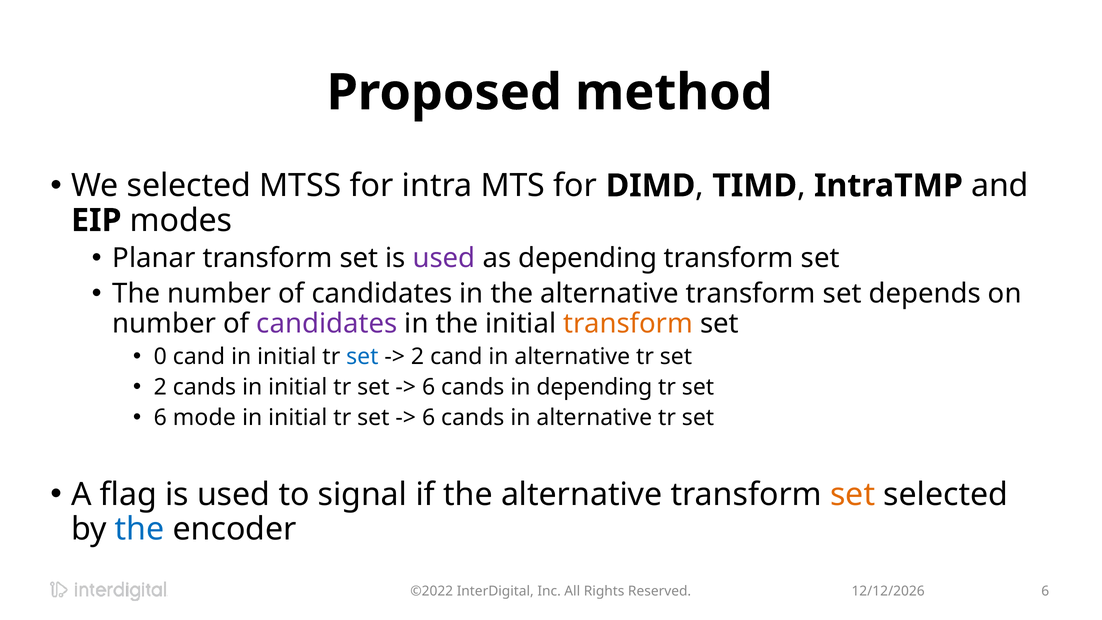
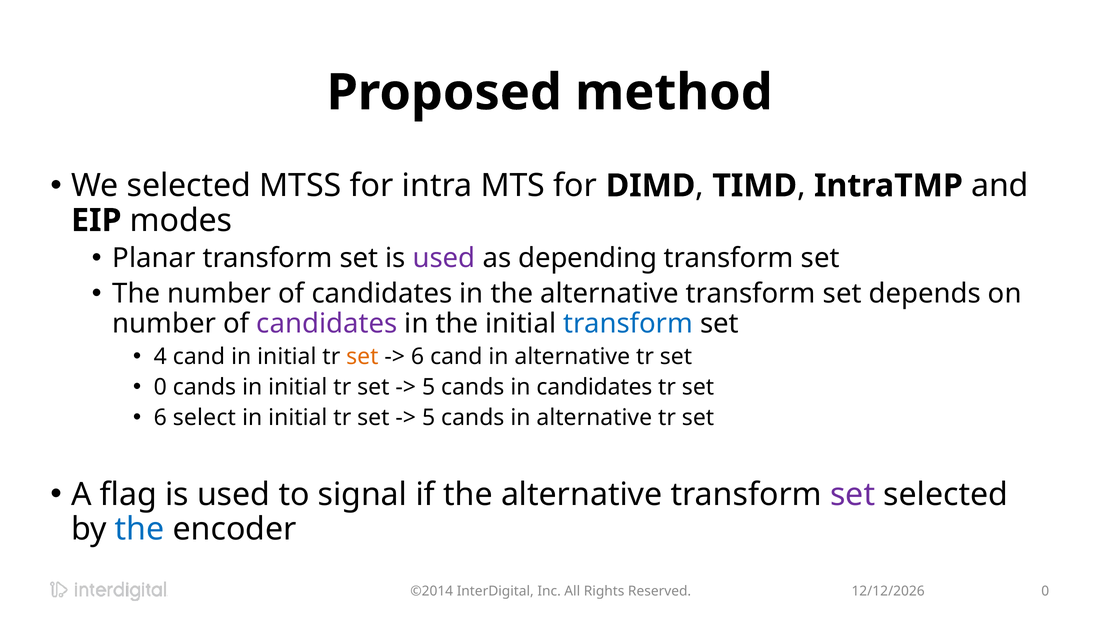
transform at (628, 324) colour: orange -> blue
0: 0 -> 4
set at (362, 357) colour: blue -> orange
2 at (418, 357): 2 -> 6
2 at (160, 387): 2 -> 0
6 at (429, 387): 6 -> 5
in depending: depending -> candidates
mode: mode -> select
6 at (429, 418): 6 -> 5
set at (853, 494) colour: orange -> purple
©2022: ©2022 -> ©2014
Reserved 6: 6 -> 0
